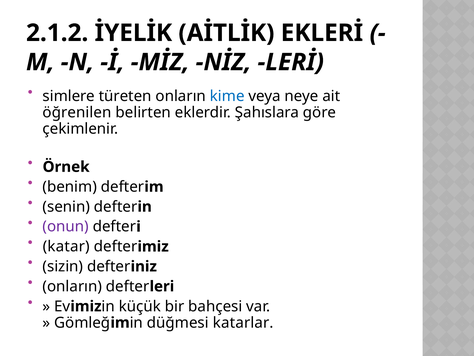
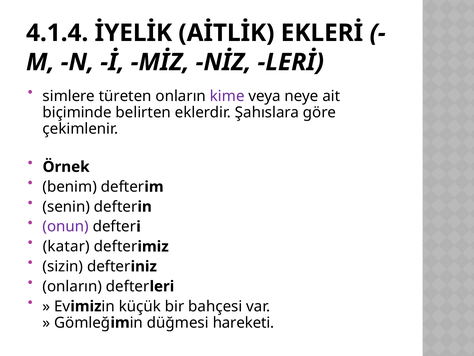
2.1.2: 2.1.2 -> 4.1.4
kime colour: blue -> purple
öğrenilen: öğrenilen -> biçiminde
katarlar: katarlar -> hareketi
